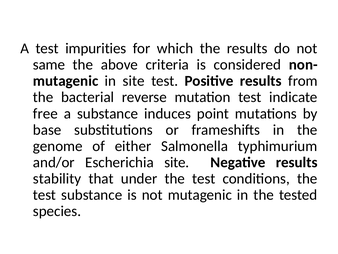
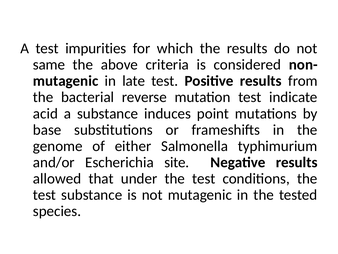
in site: site -> late
free: free -> acid
stability: stability -> allowed
